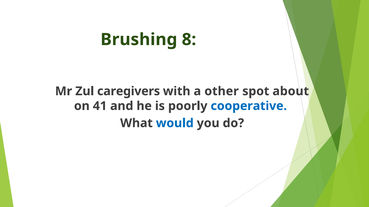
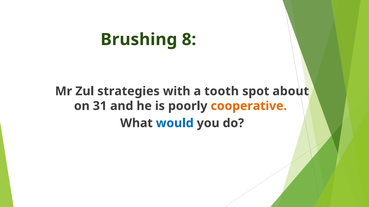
caregivers: caregivers -> strategies
other: other -> tooth
41: 41 -> 31
cooperative colour: blue -> orange
